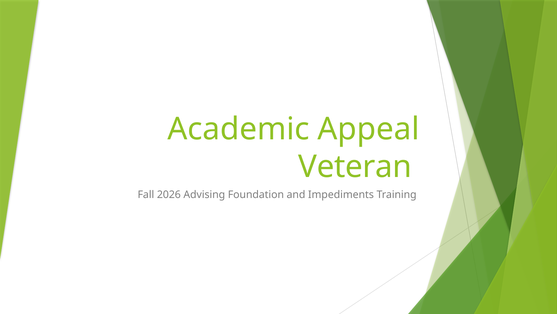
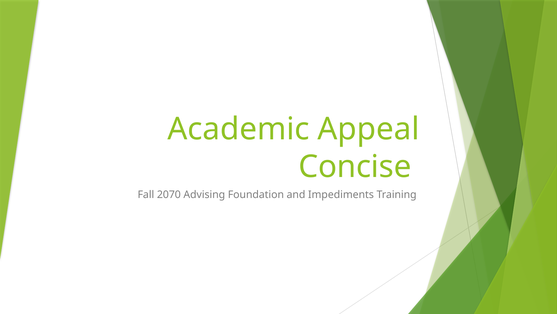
Veteran: Veteran -> Concise
2026: 2026 -> 2070
